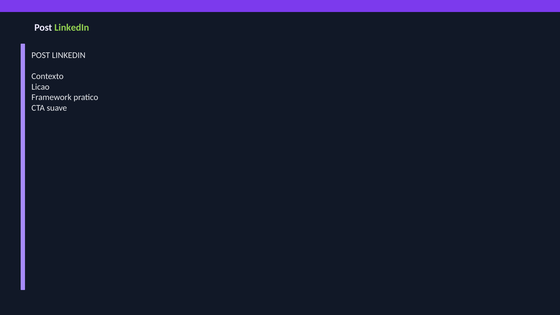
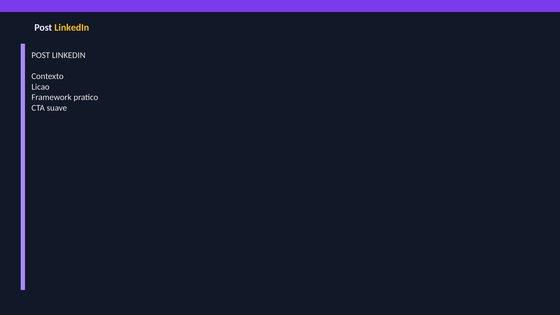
LinkedIn at (72, 28) colour: light green -> yellow
